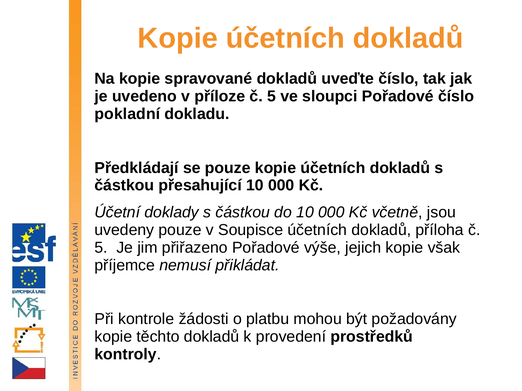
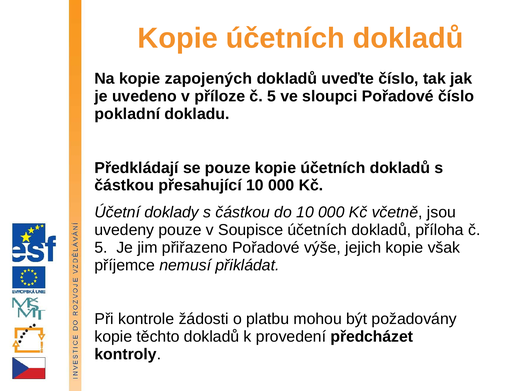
spravované: spravované -> zapojených
prostředků: prostředků -> předcházet
